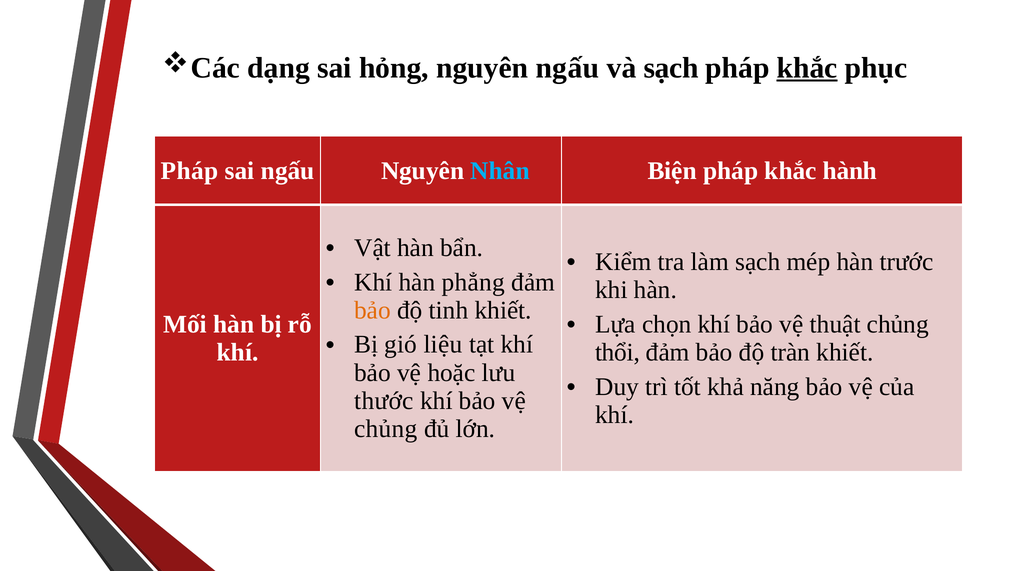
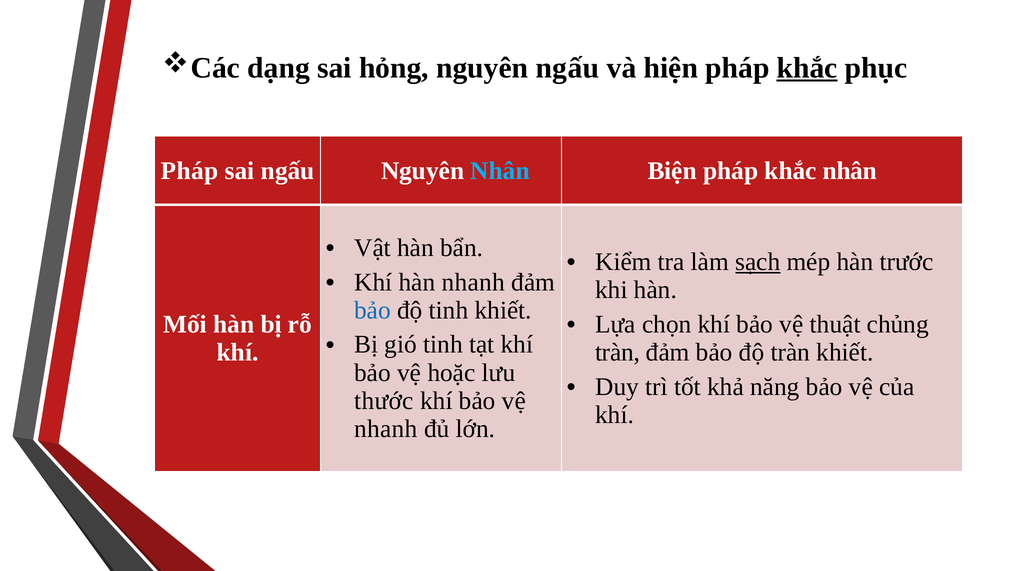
và sạch: sạch -> hiện
khắc hành: hành -> nhân
sạch at (758, 262) underline: none -> present
hàn phẳng: phẳng -> nhanh
bảo at (373, 310) colour: orange -> blue
gió liệu: liệu -> tinh
thổi at (618, 352): thổi -> tràn
chủng at (386, 429): chủng -> nhanh
